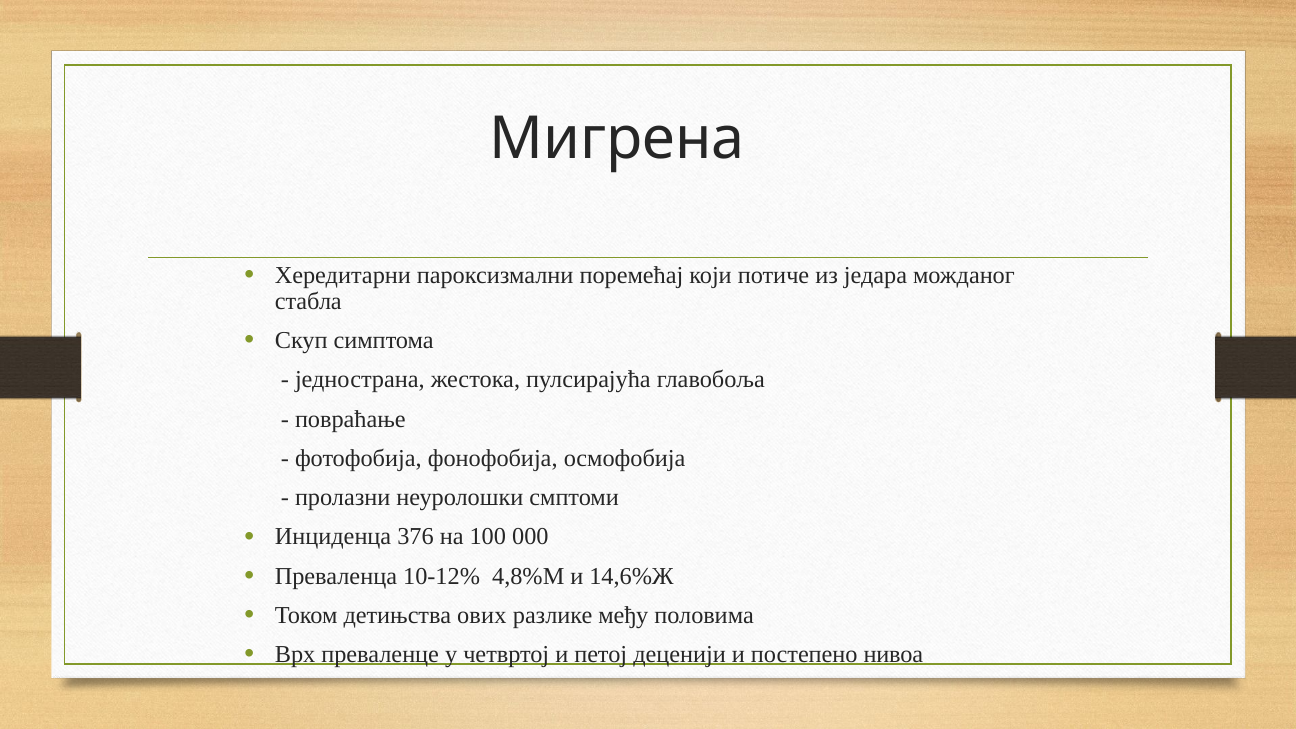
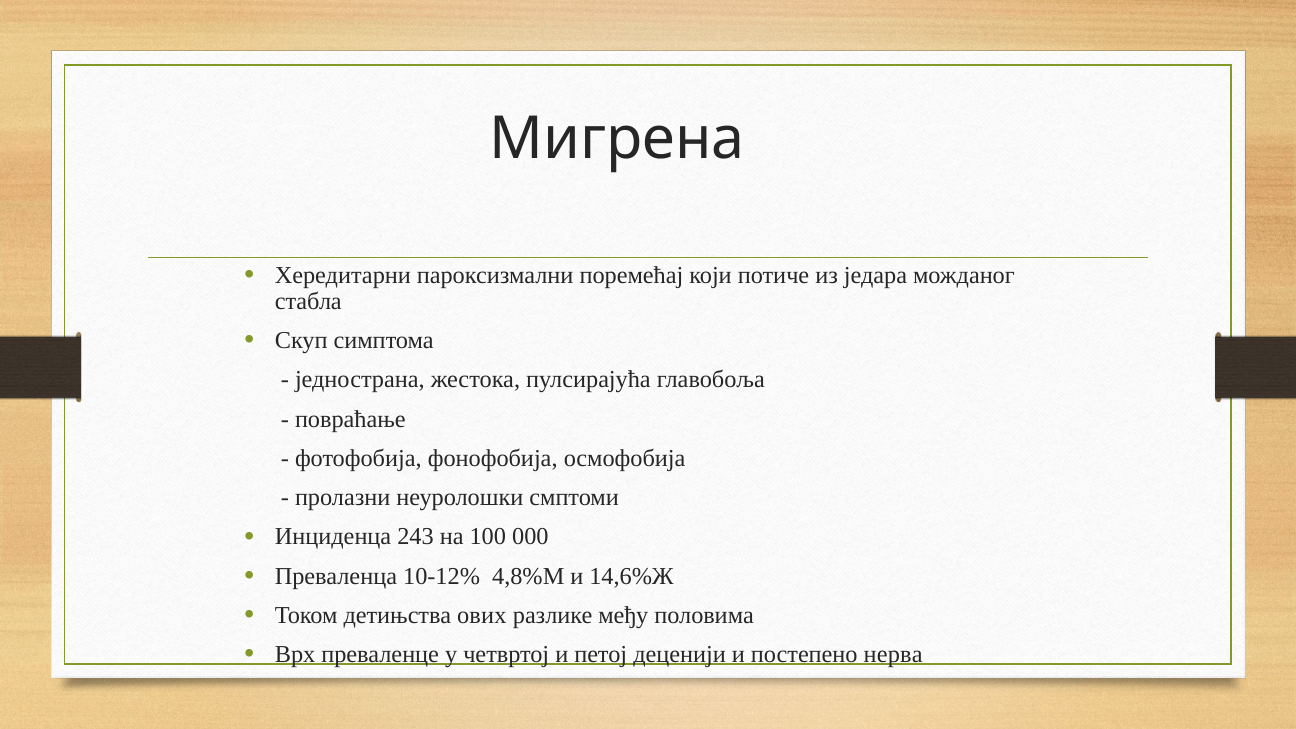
376: 376 -> 243
нивоа: нивоа -> нерва
